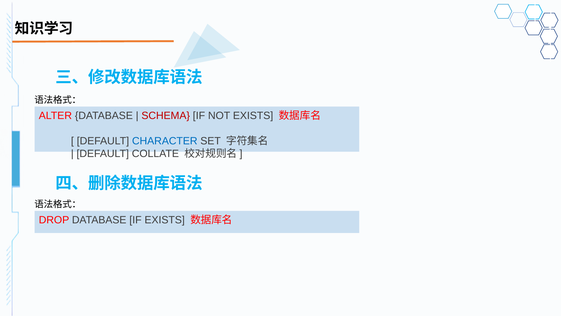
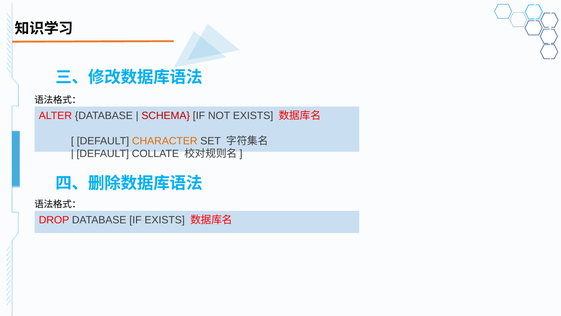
CHARACTER colour: blue -> orange
